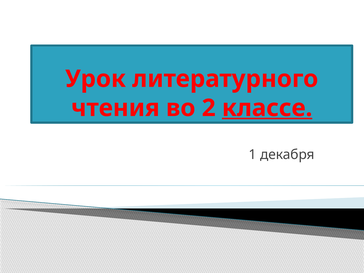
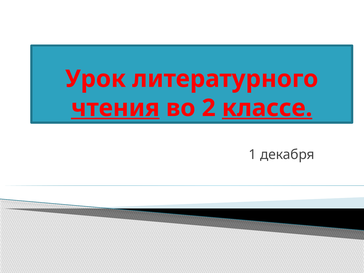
чтения underline: none -> present
